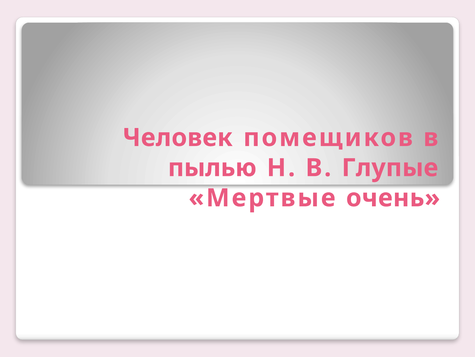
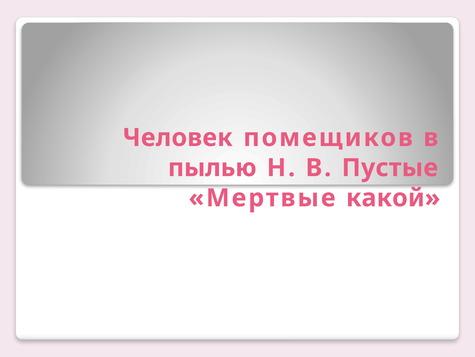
Глупые: Глупые -> Пустые
очень: очень -> какой
